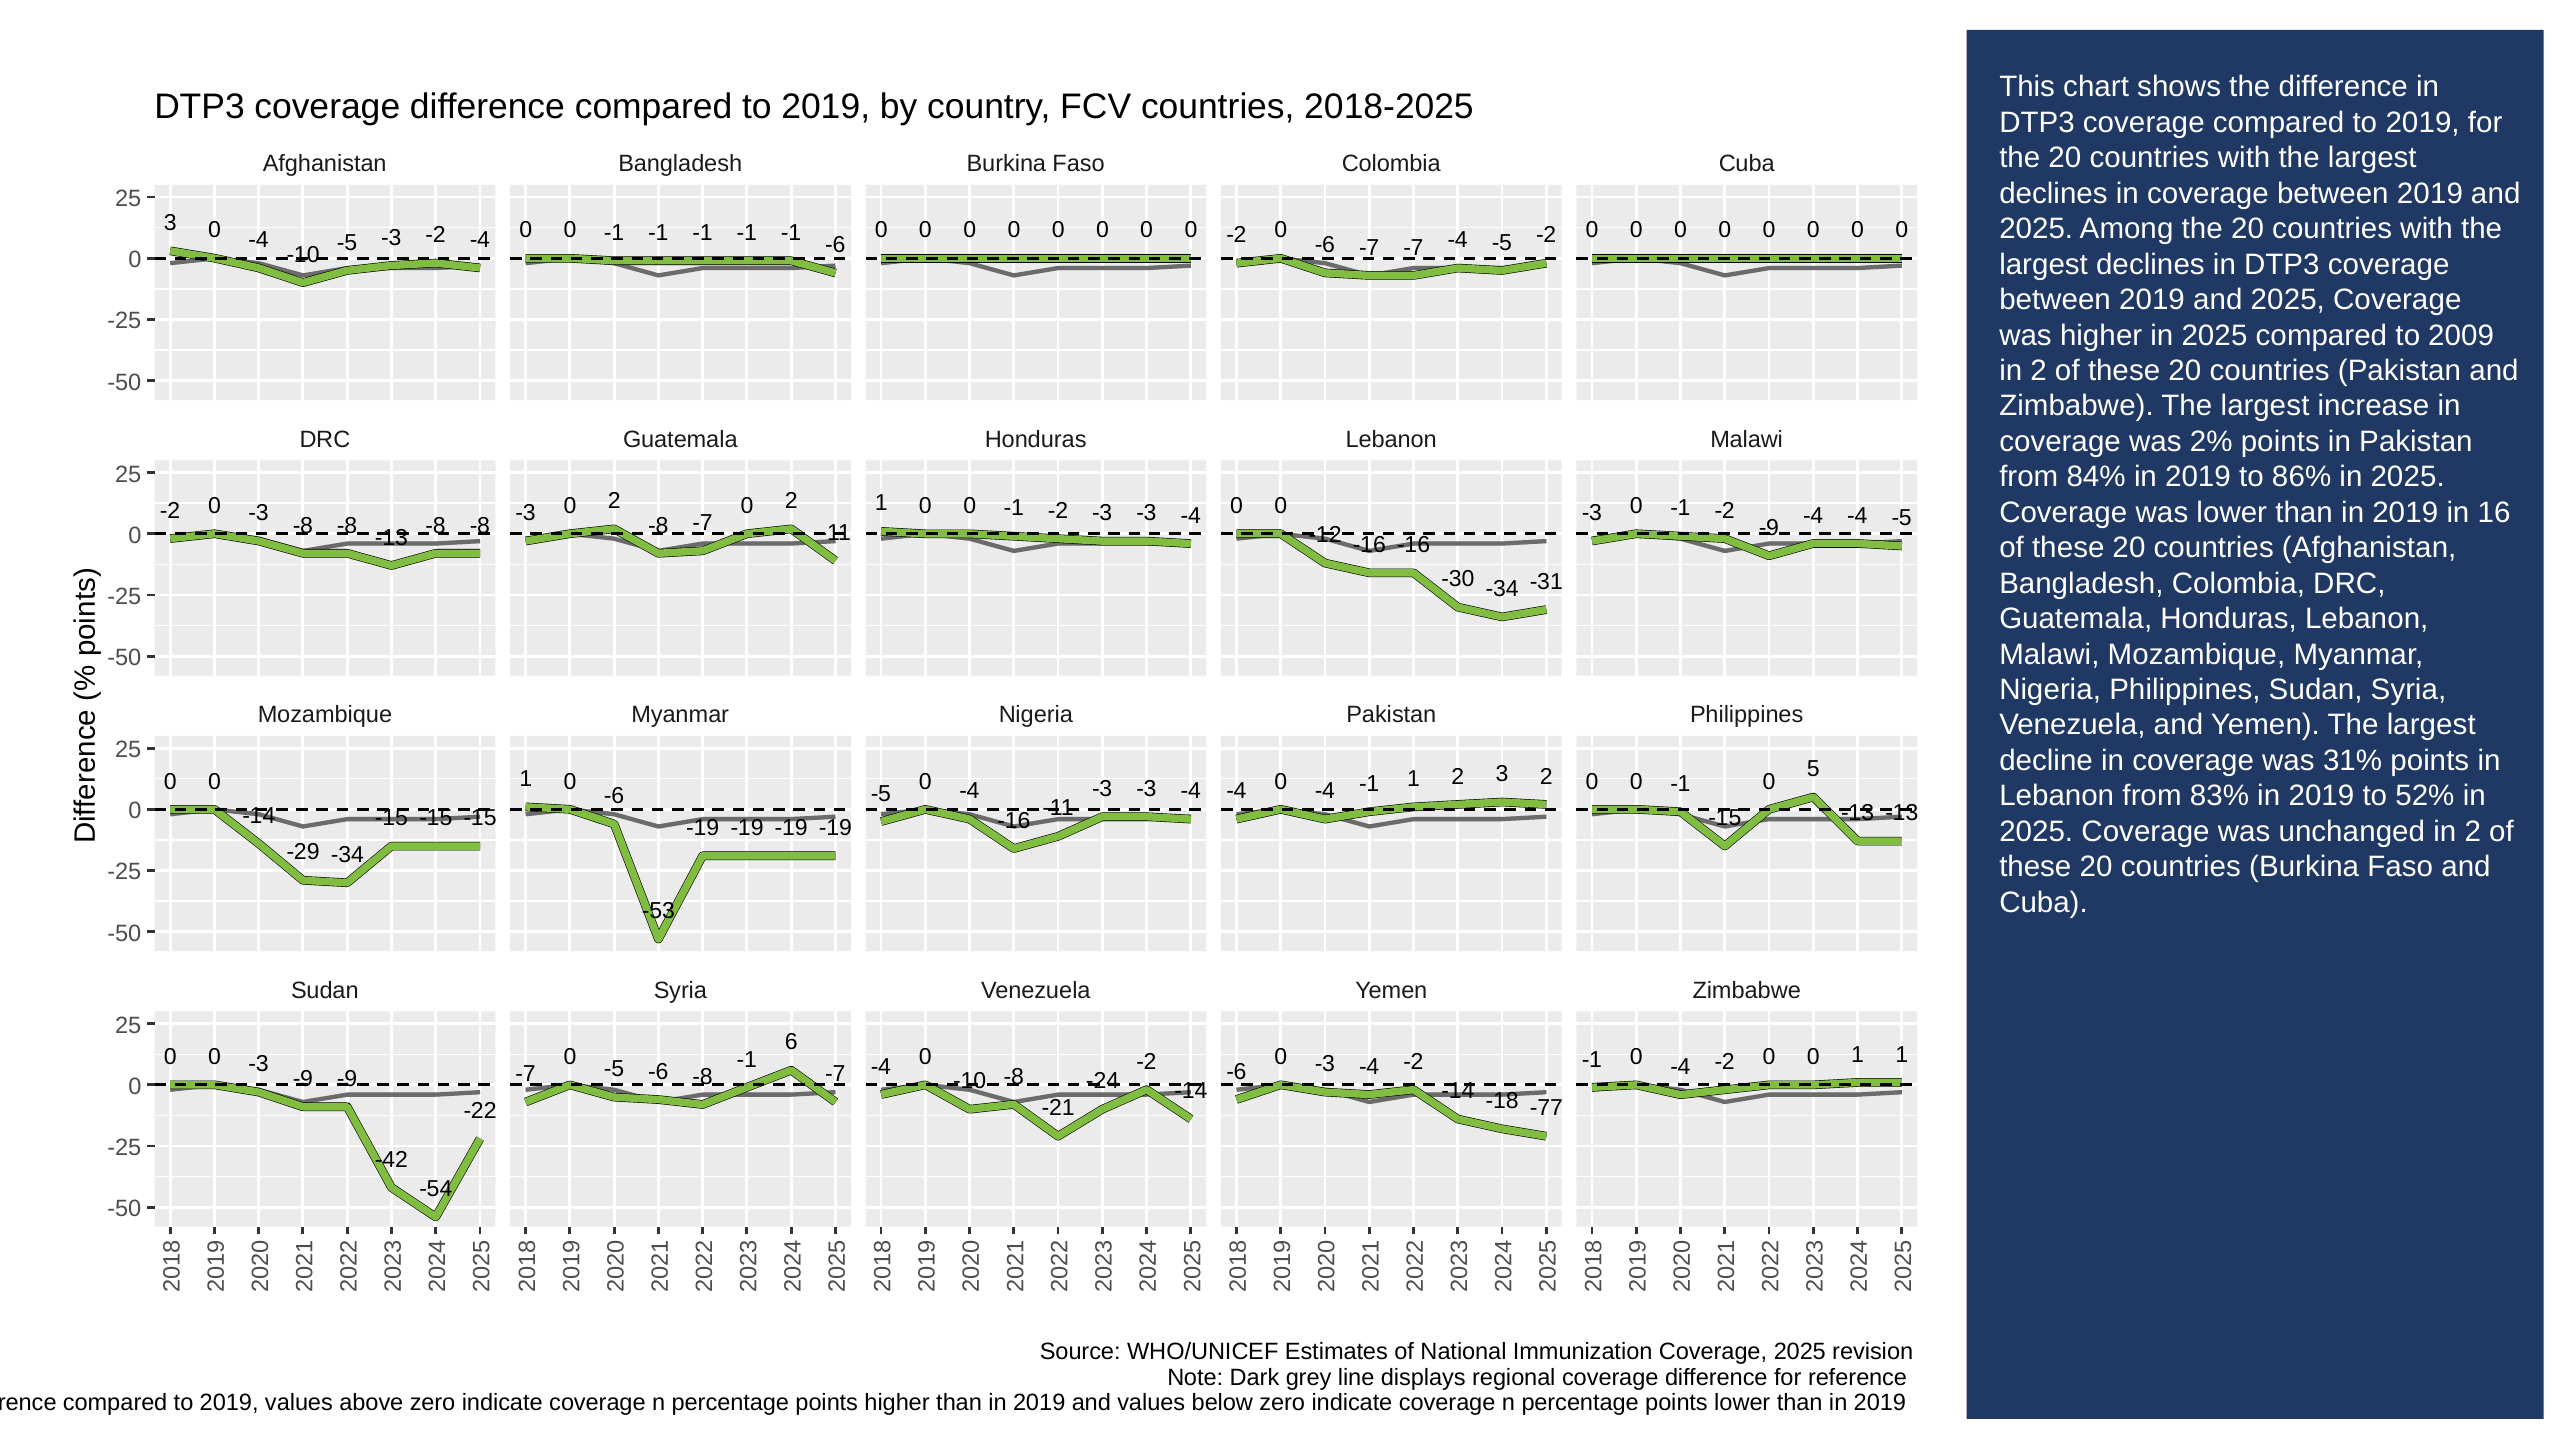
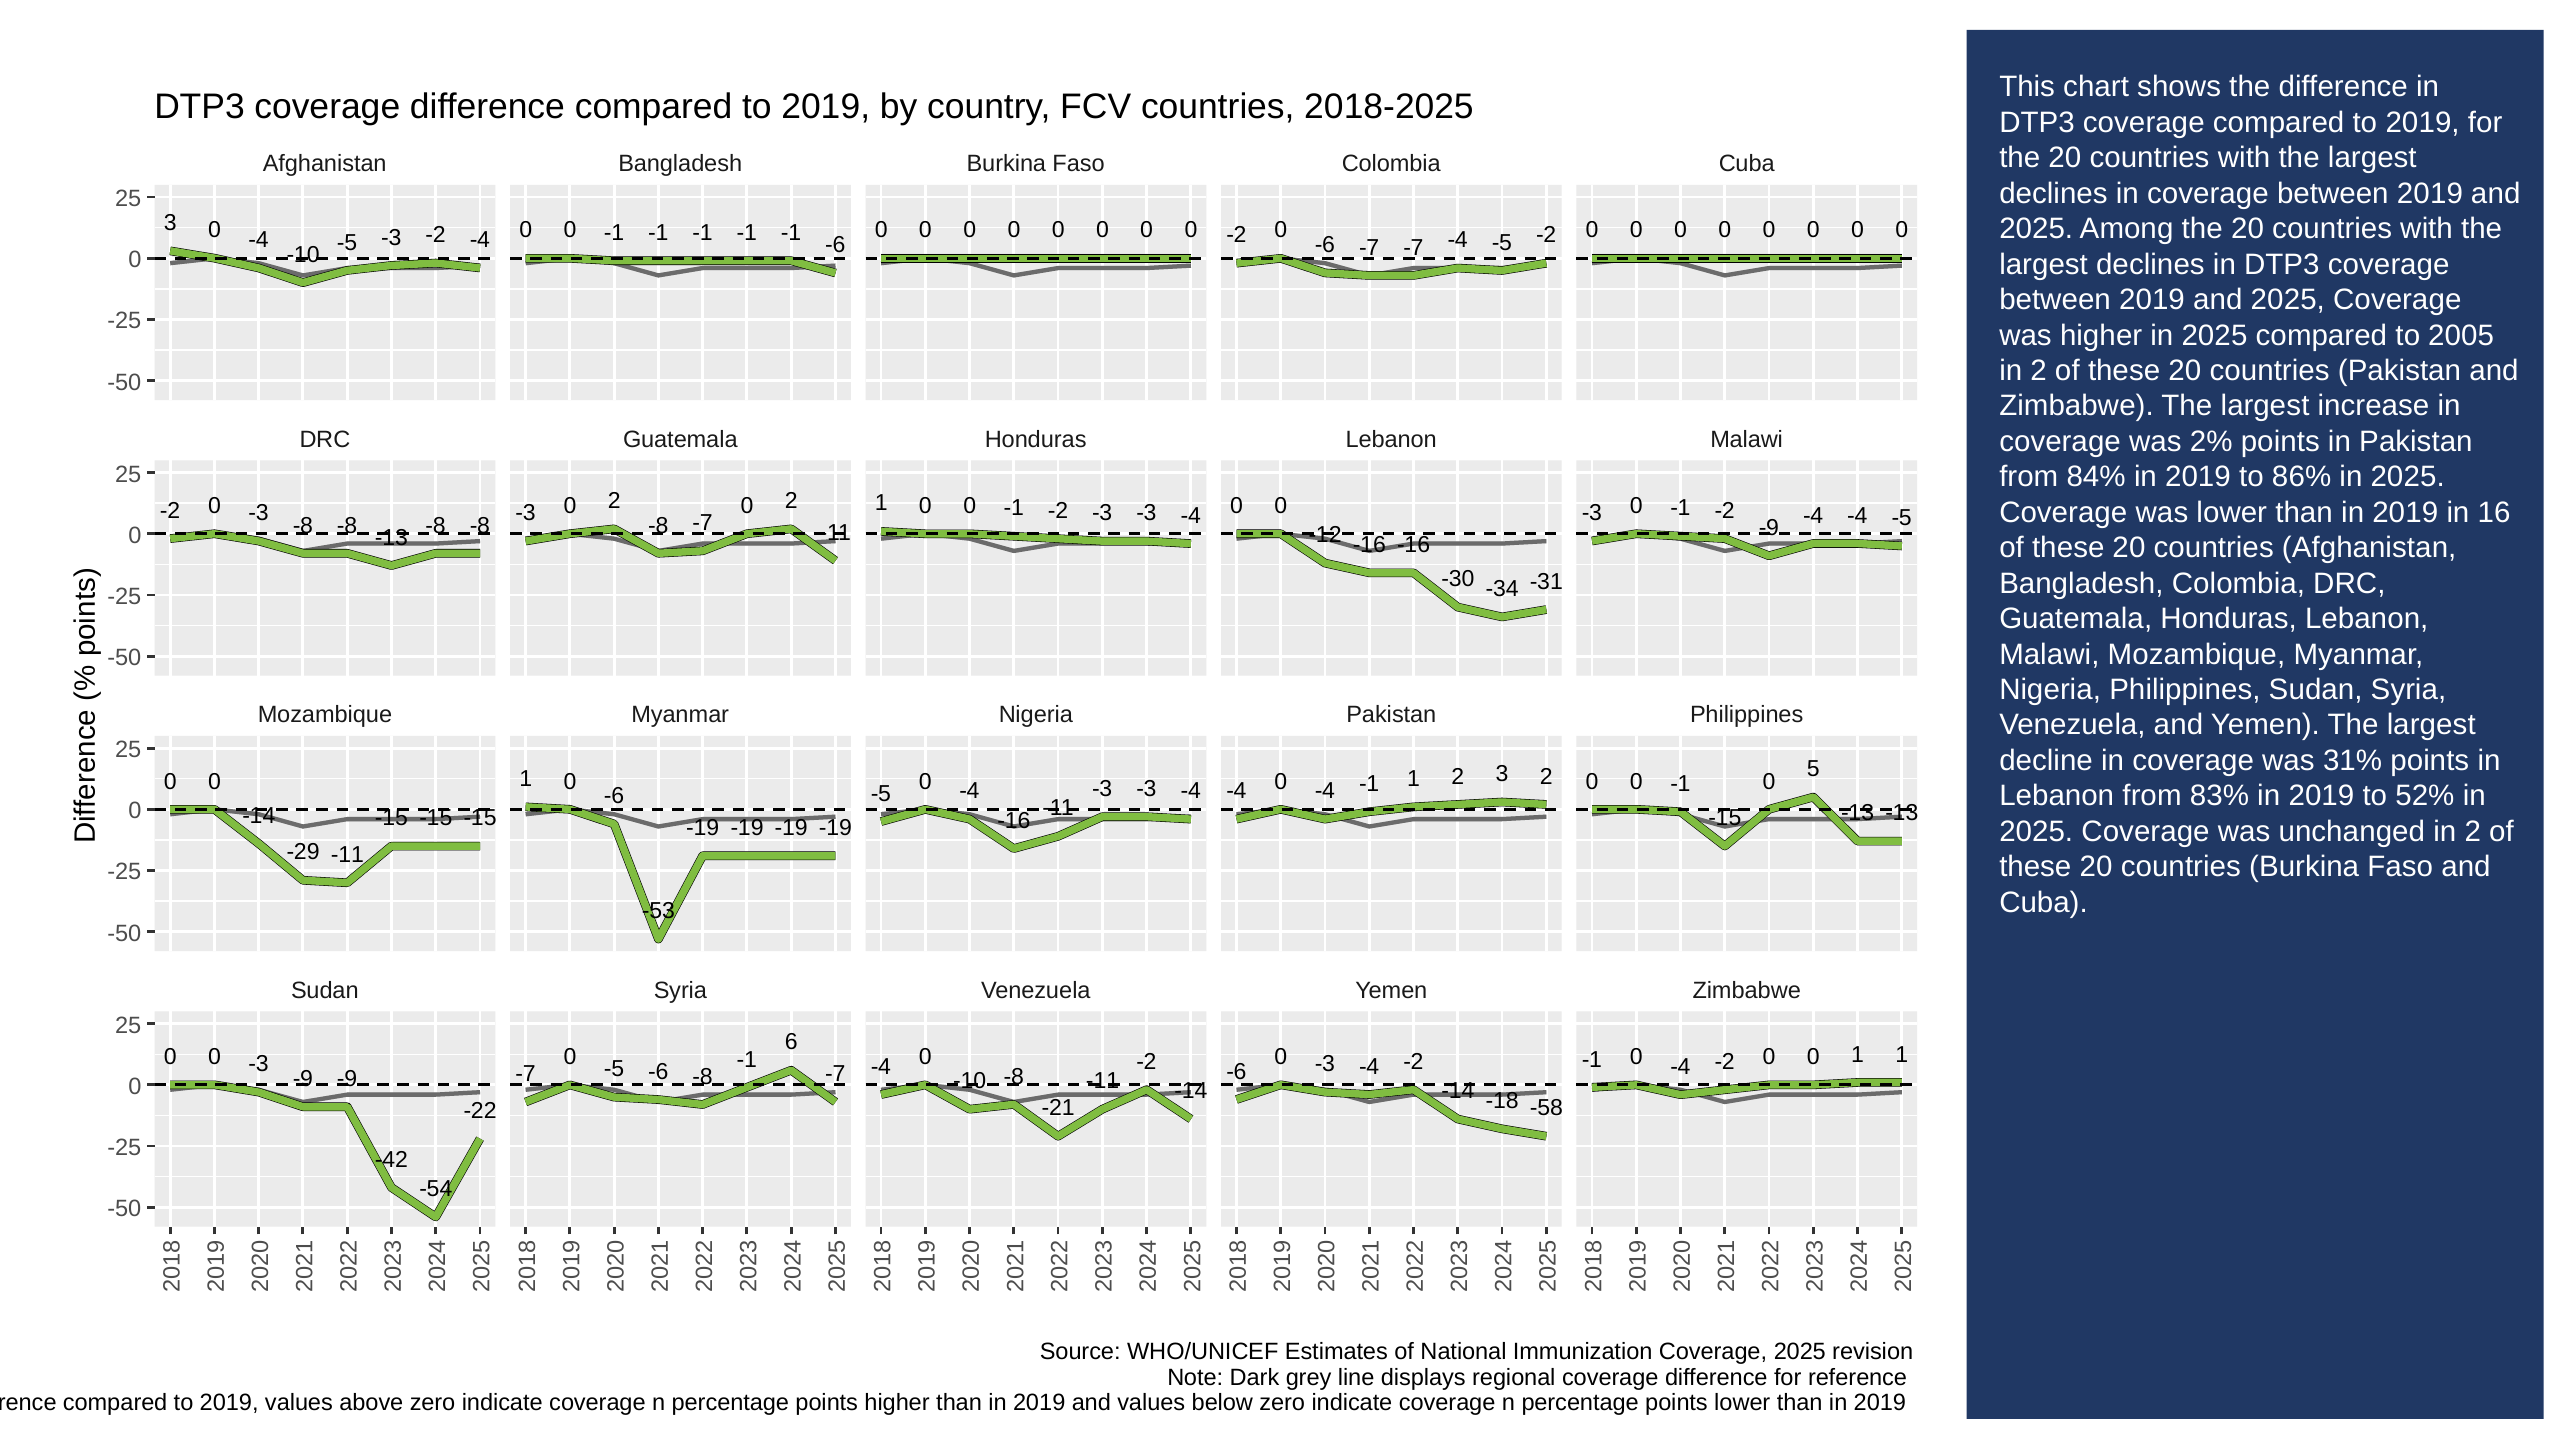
2009: 2009 -> 2005
-29 -34: -34 -> -11
-24 at (1103, 1081): -24 -> -11
-77: -77 -> -58
